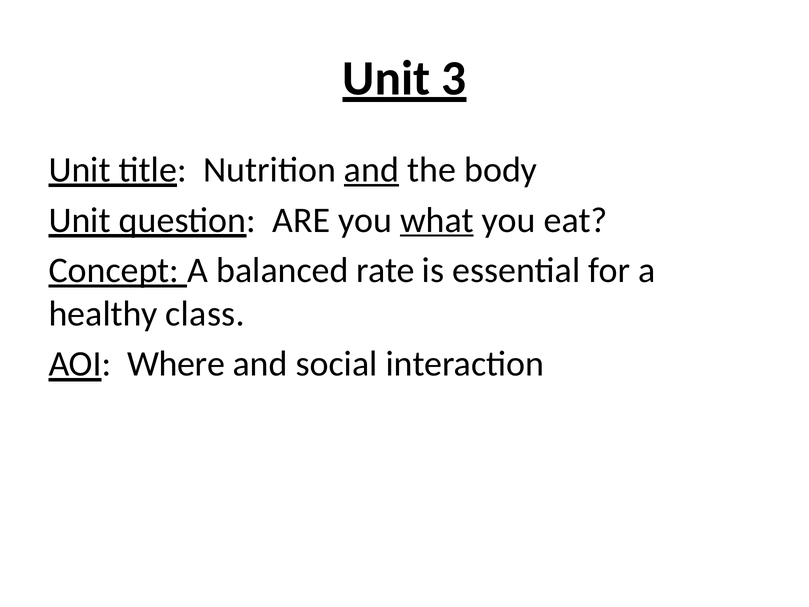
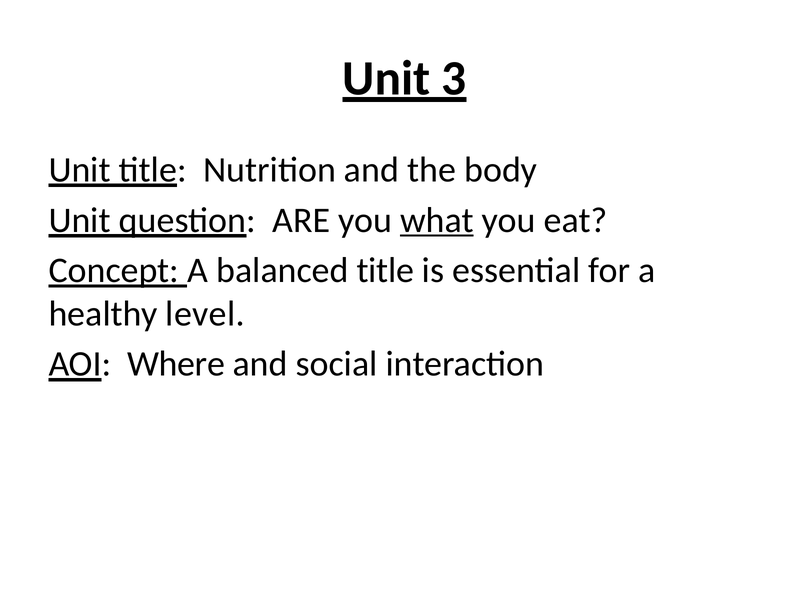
and at (371, 170) underline: present -> none
balanced rate: rate -> title
class: class -> level
